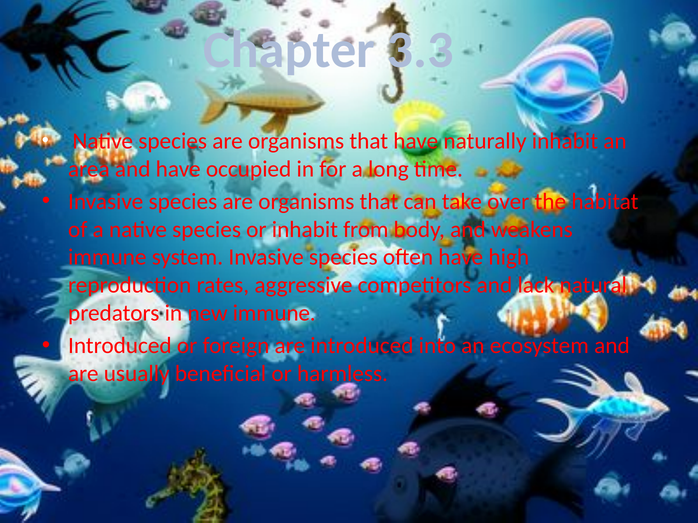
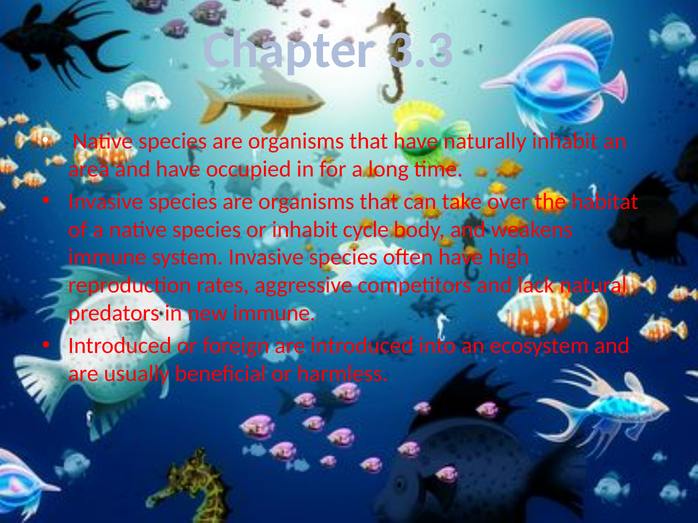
from: from -> cycle
